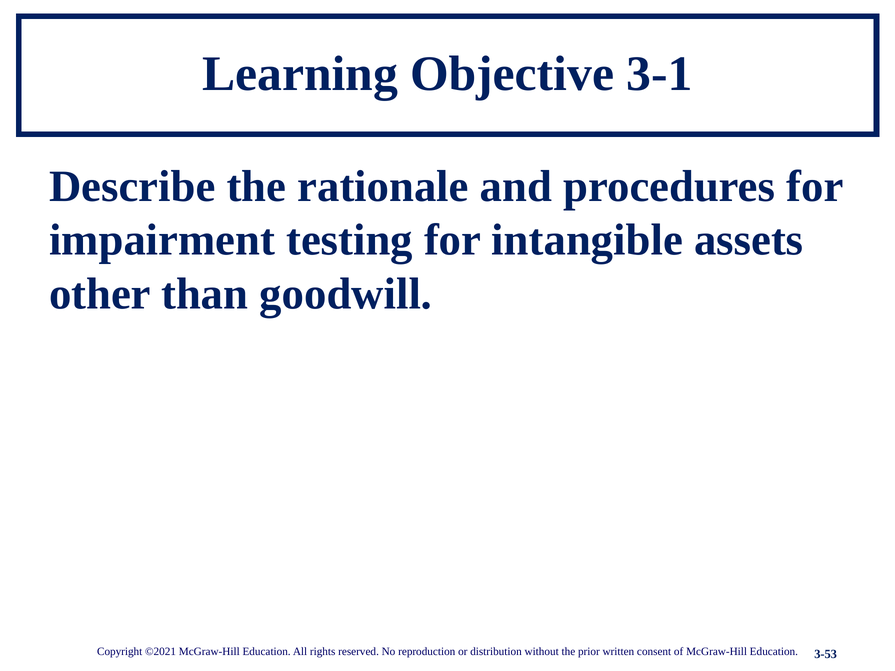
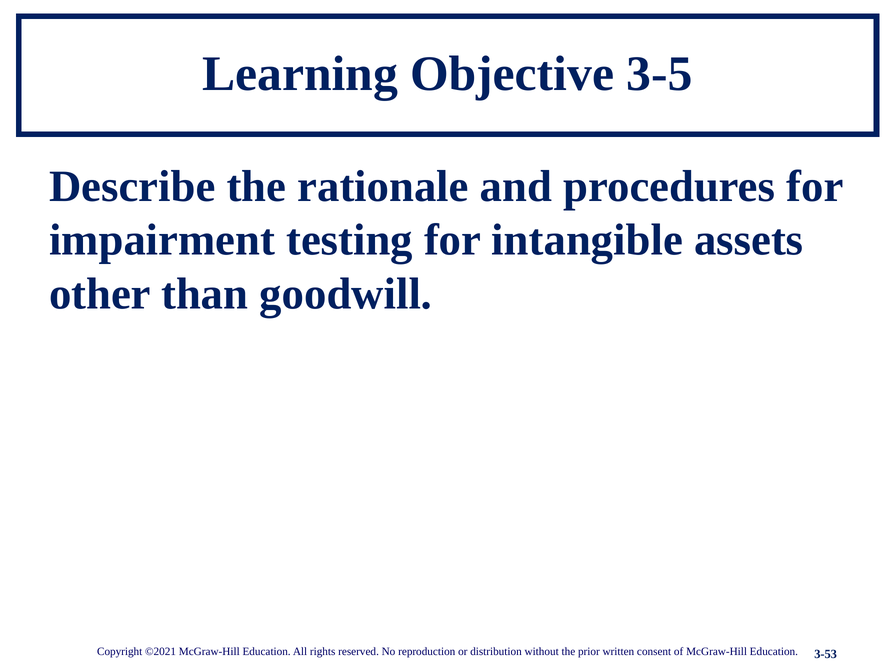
3-1: 3-1 -> 3-5
